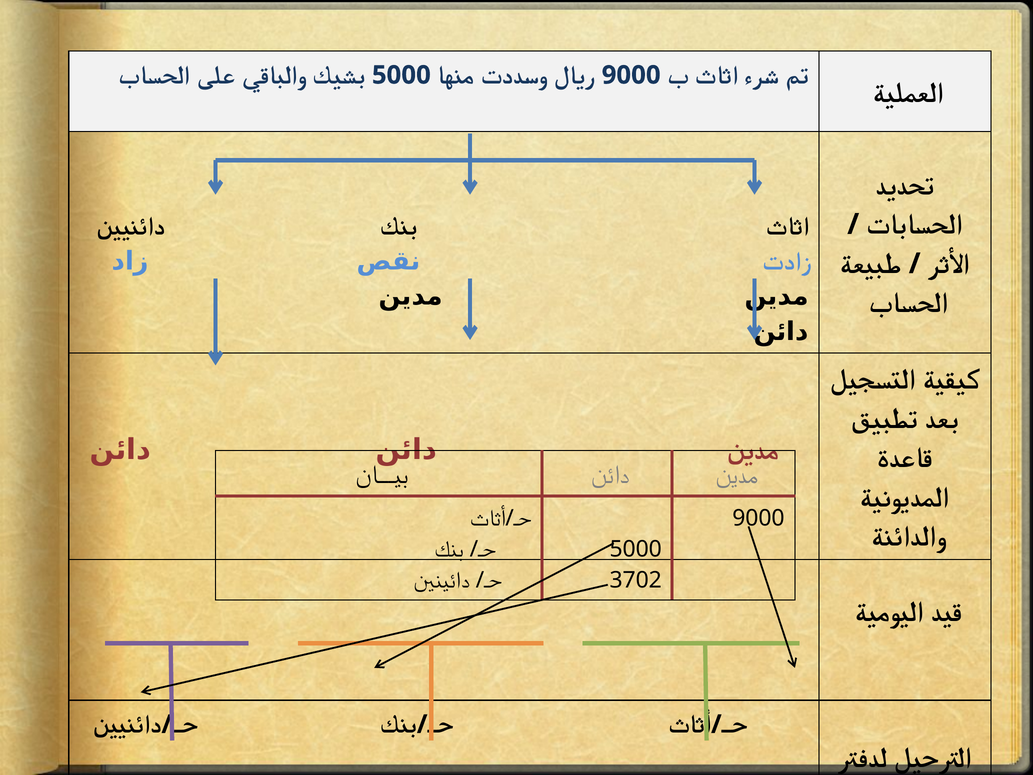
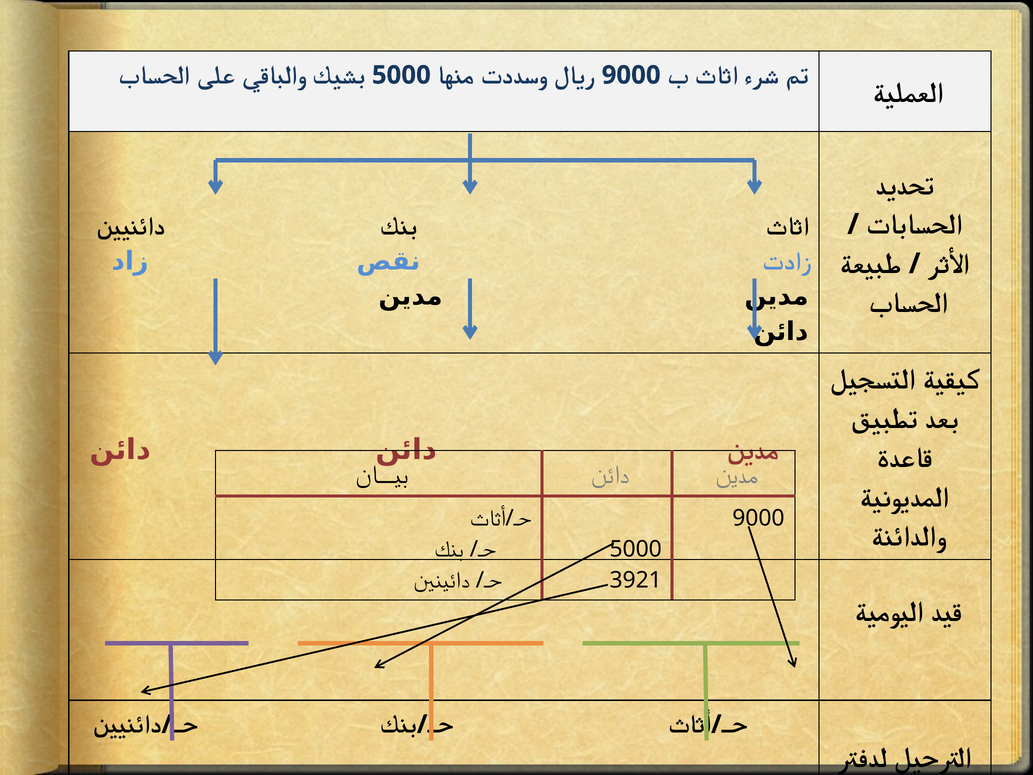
3702: 3702 -> 3921
